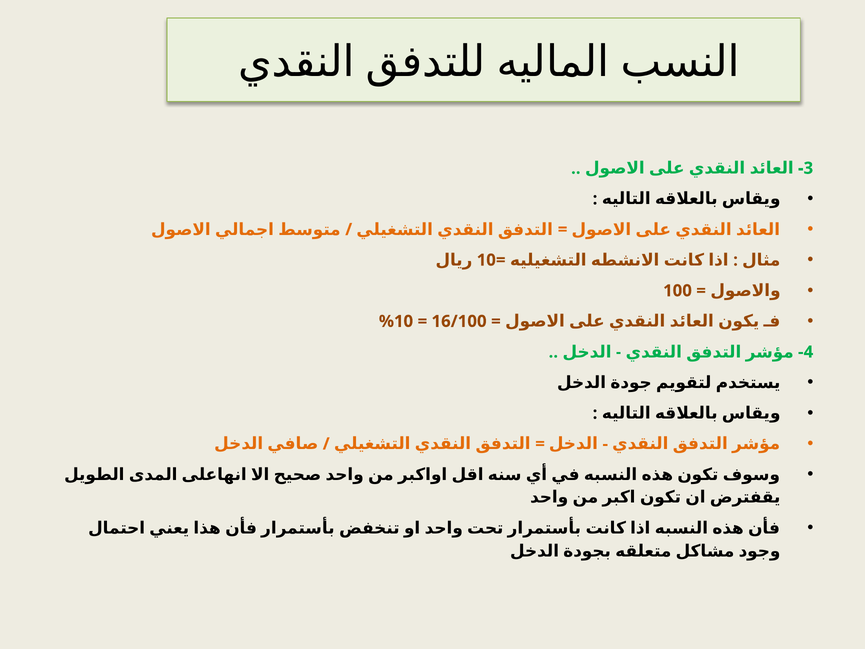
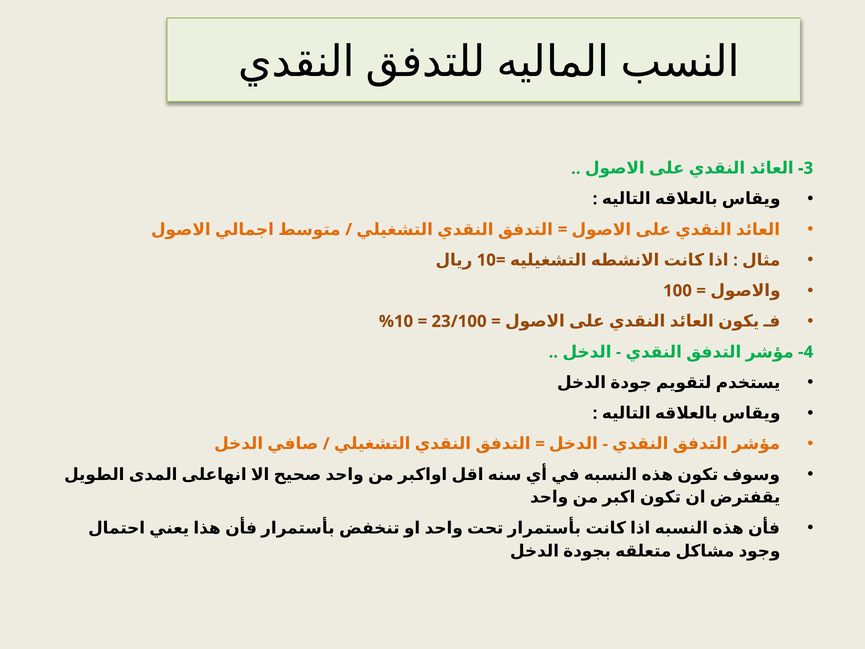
16/100: 16/100 -> 23/100
